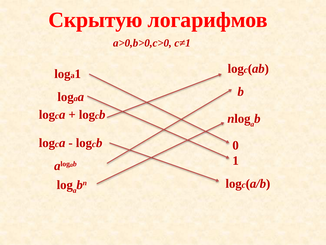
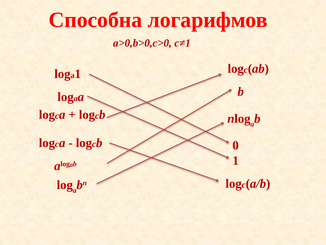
Скрытую: Скрытую -> Способна
